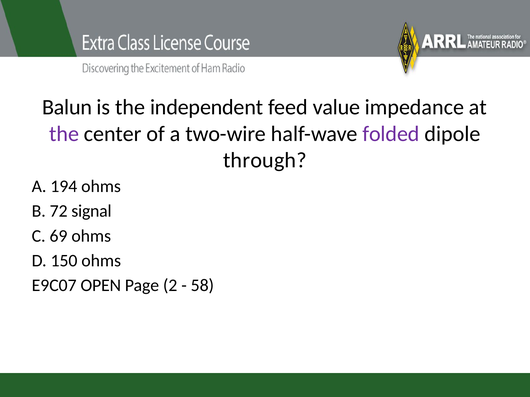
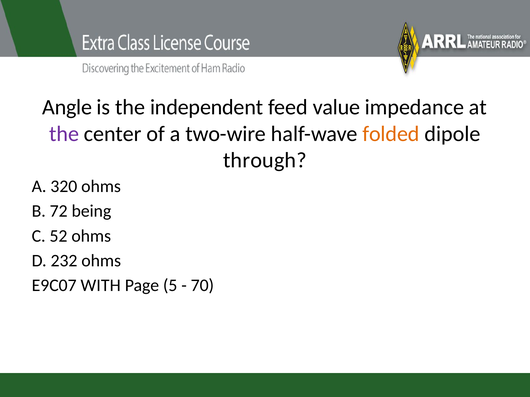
Balun: Balun -> Angle
folded colour: purple -> orange
194: 194 -> 320
signal: signal -> being
69: 69 -> 52
150: 150 -> 232
OPEN: OPEN -> WITH
2: 2 -> 5
58: 58 -> 70
